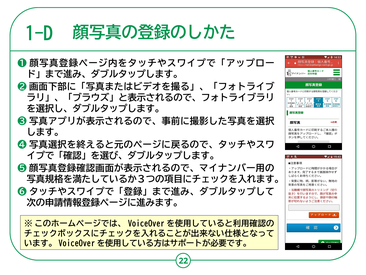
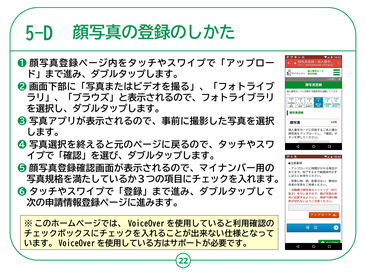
1-D: 1-D -> 5-D
